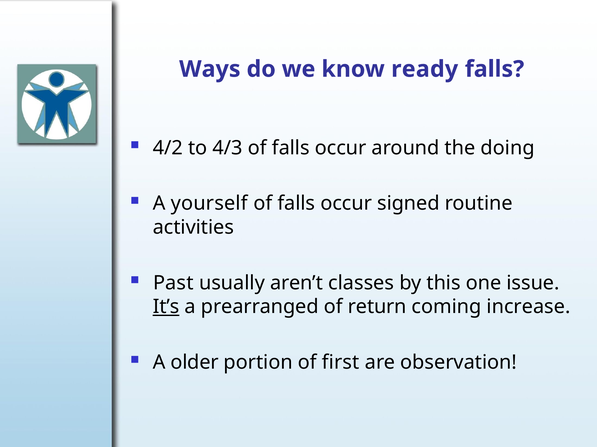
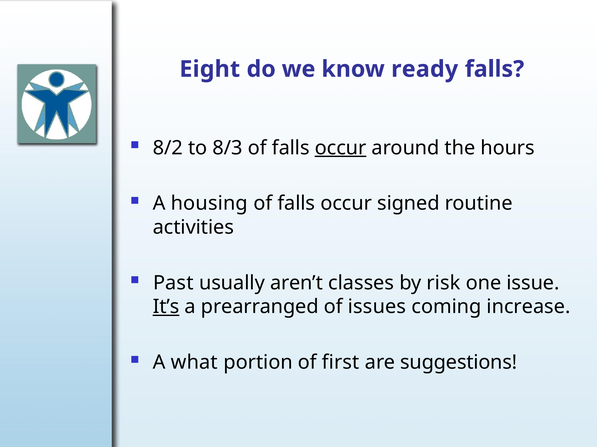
Ways: Ways -> Eight
4/2: 4/2 -> 8/2
4/3: 4/3 -> 8/3
occur at (341, 148) underline: none -> present
doing: doing -> hours
yourself: yourself -> housing
this: this -> risk
return: return -> issues
older: older -> what
observation: observation -> suggestions
